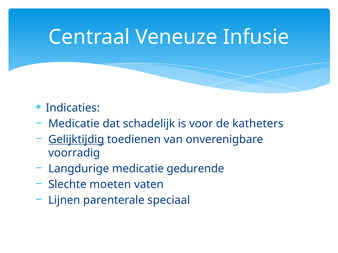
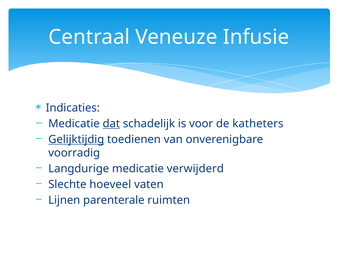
dat underline: none -> present
gedurende: gedurende -> verwijderd
moeten: moeten -> hoeveel
speciaal: speciaal -> ruimten
